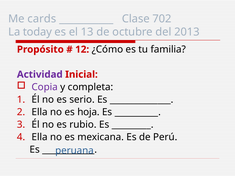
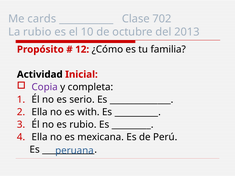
La today: today -> rubio
13: 13 -> 10
Actividad colour: purple -> black
hoja: hoja -> with
